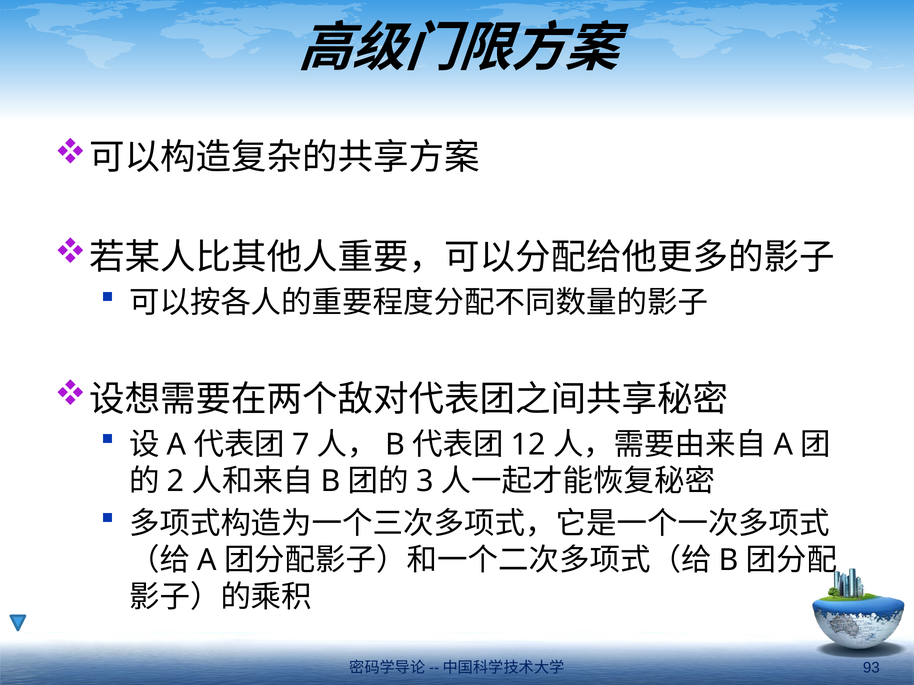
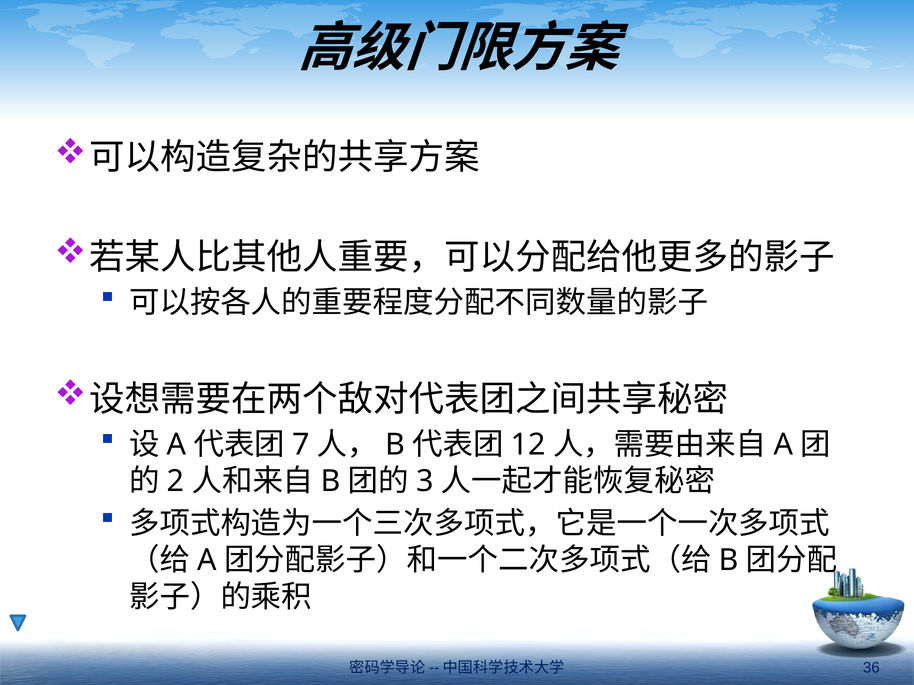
93: 93 -> 36
